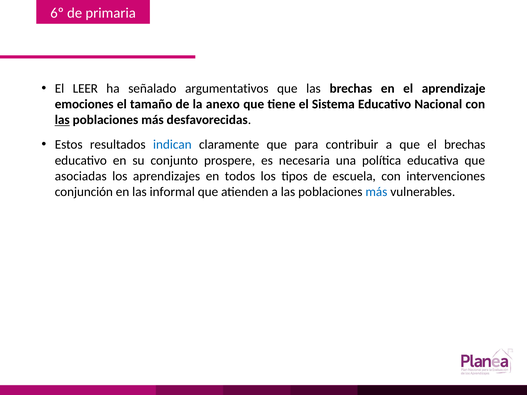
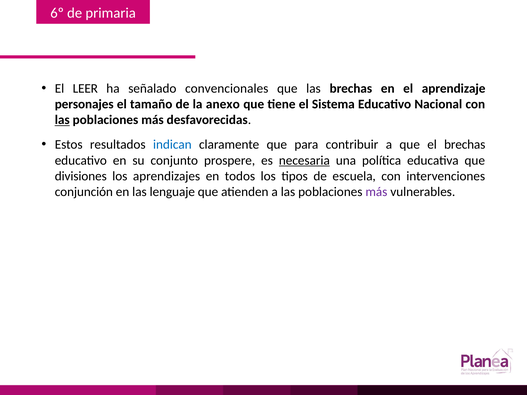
argumentativos: argumentativos -> convencionales
emociones: emociones -> personajes
necesaria underline: none -> present
asociadas: asociadas -> divisiones
informal: informal -> lenguaje
más at (376, 192) colour: blue -> purple
